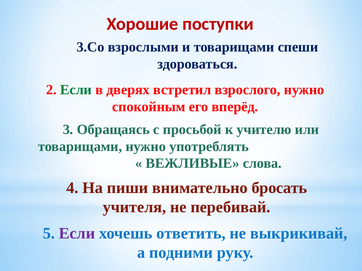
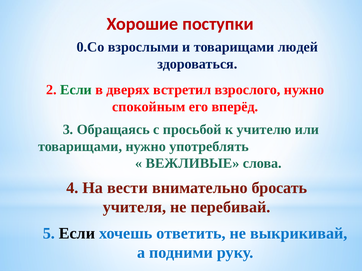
3.Со: 3.Со -> 0.Со
спеши: спеши -> людей
пиши: пиши -> вести
Если at (77, 234) colour: purple -> black
